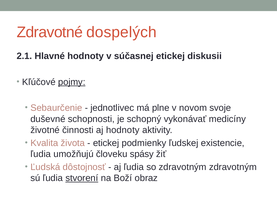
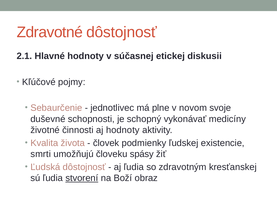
Zdravotné dospelých: dospelých -> dôstojnosť
pojmy underline: present -> none
etickej at (106, 143): etickej -> človek
ľudia at (41, 154): ľudia -> smrti
zdravotným zdravotným: zdravotným -> kresťanskej
